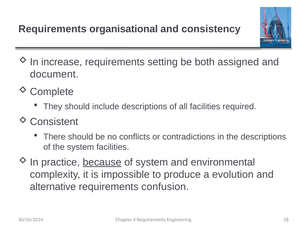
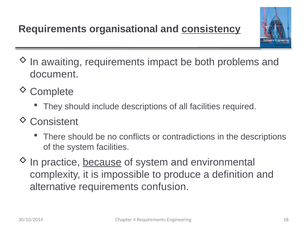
consistency underline: none -> present
increase: increase -> awaiting
setting: setting -> impact
assigned: assigned -> problems
evolution: evolution -> definition
